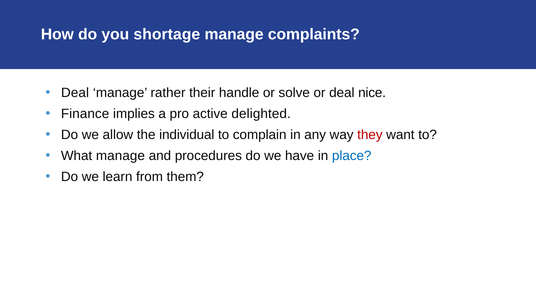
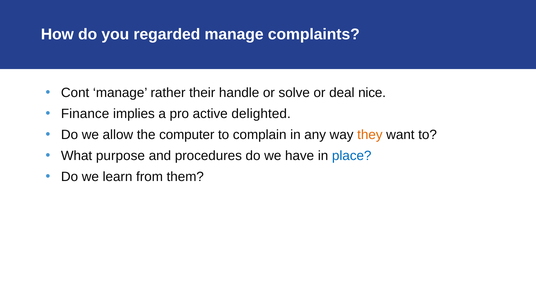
shortage: shortage -> regarded
Deal at (75, 93): Deal -> Cont
individual: individual -> computer
they colour: red -> orange
What manage: manage -> purpose
